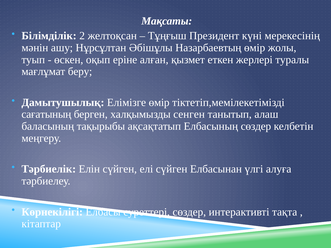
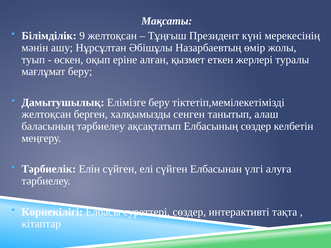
2: 2 -> 9
Елімізге өмір: өмір -> беру
сағатының at (46, 114): сағатының -> желтоқсан
баласының тақырыбы: тақырыбы -> тәрбиелеу
